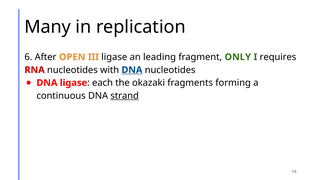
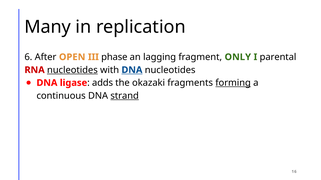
III ligase: ligase -> phase
leading: leading -> lagging
requires: requires -> parental
nucleotides at (72, 70) underline: none -> present
each: each -> adds
forming underline: none -> present
